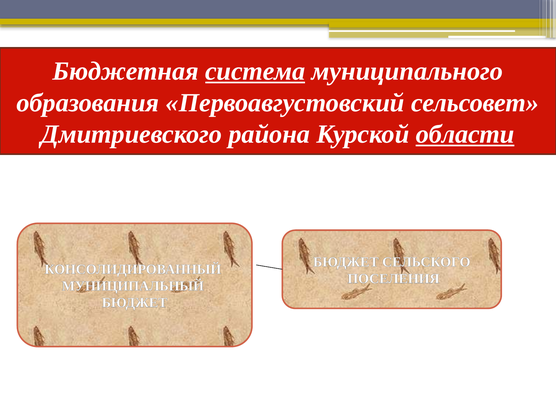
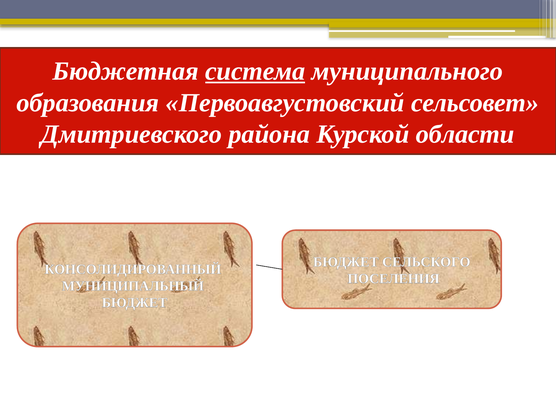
области underline: present -> none
